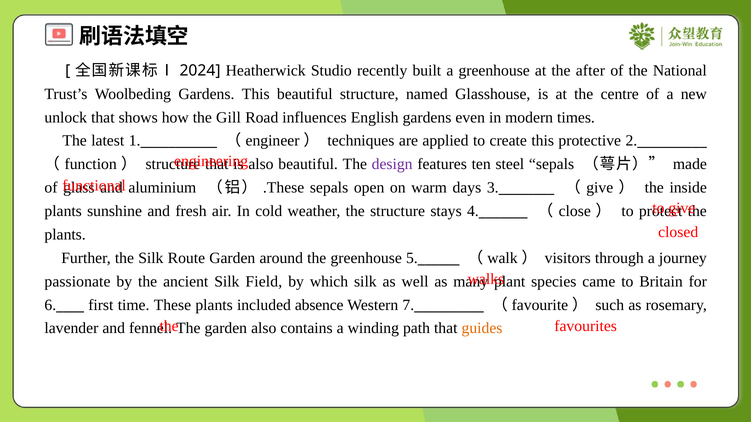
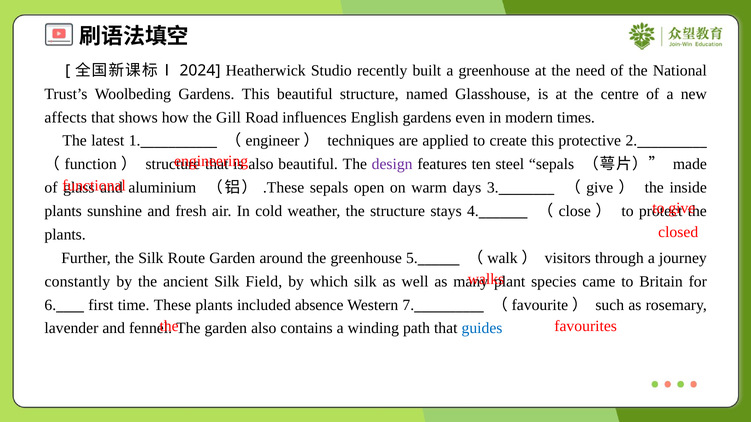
after: after -> need
unlock: unlock -> affects
passionate: passionate -> constantly
guides colour: orange -> blue
